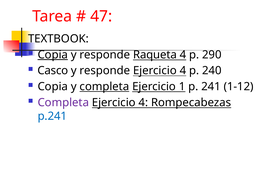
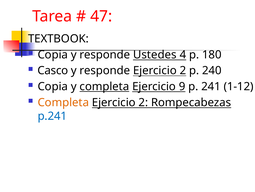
Copia at (53, 54) underline: present -> none
Raqueta: Raqueta -> Ustedes
290: 290 -> 180
responde Ejercicio 4: 4 -> 2
1: 1 -> 9
Completa at (63, 102) colour: purple -> orange
4 at (143, 102): 4 -> 2
